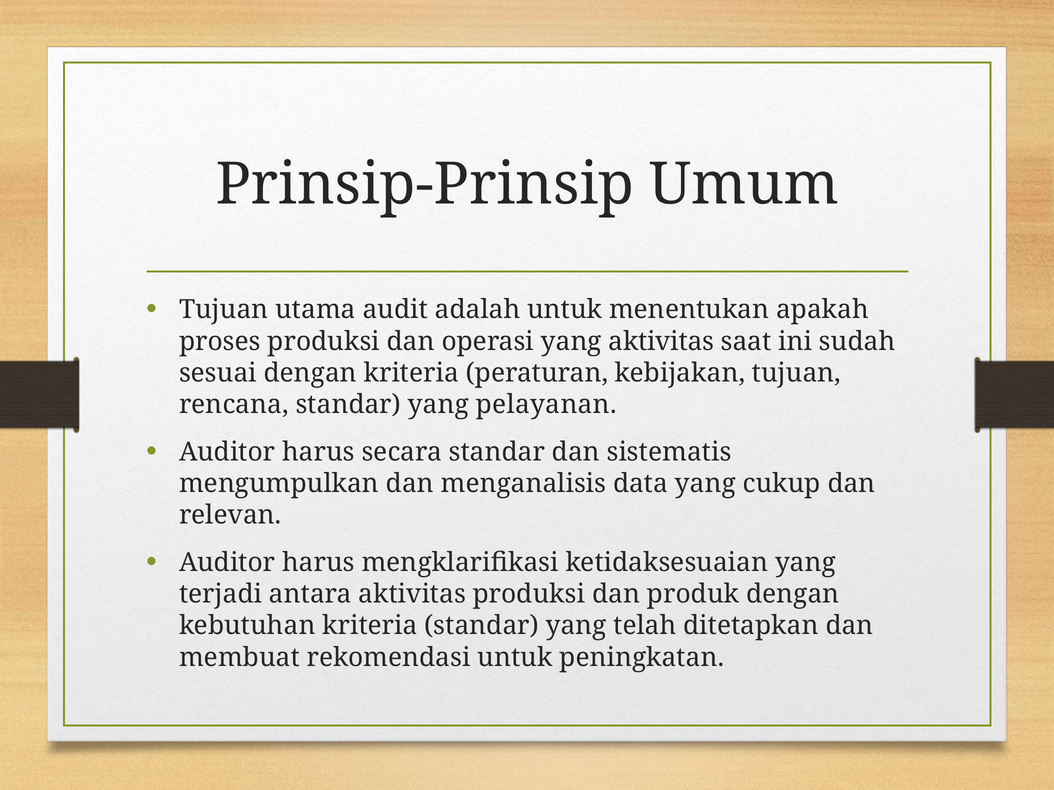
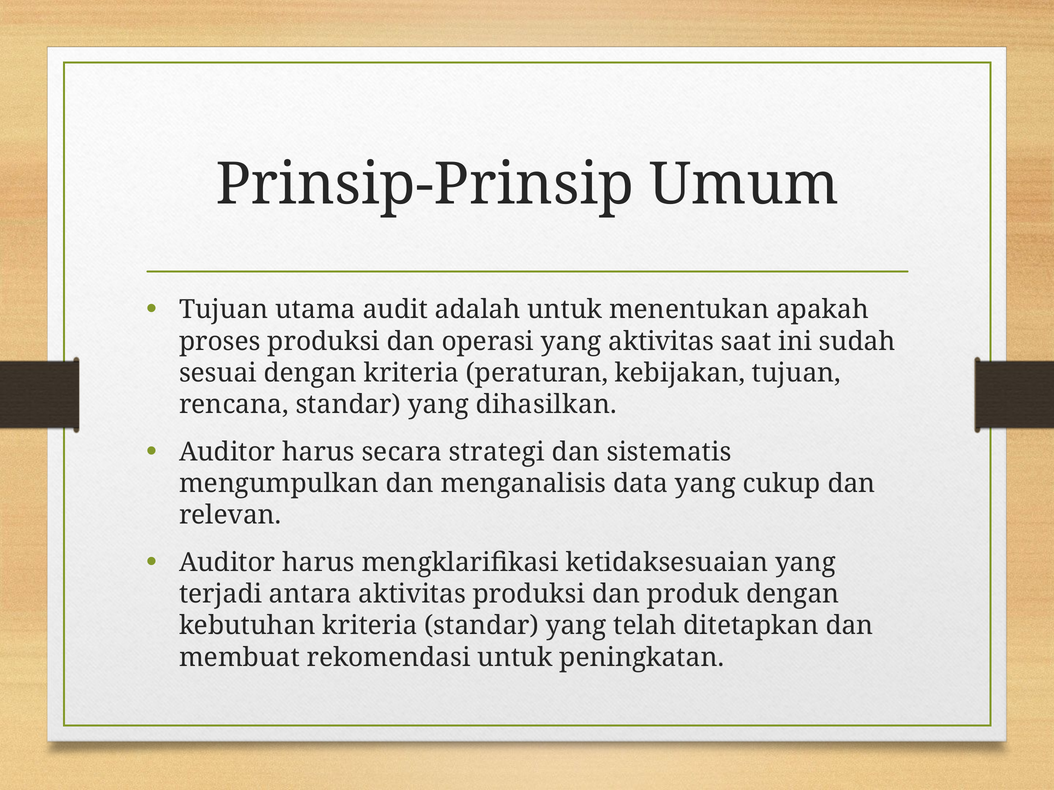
pelayanan: pelayanan -> dihasilkan
secara standar: standar -> strategi
